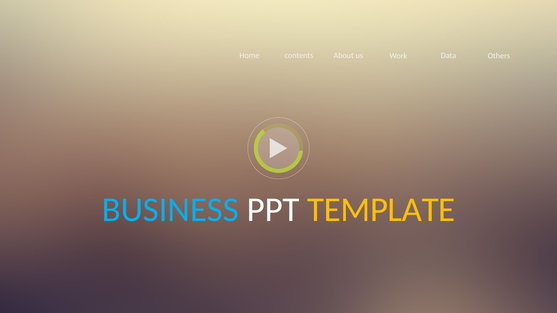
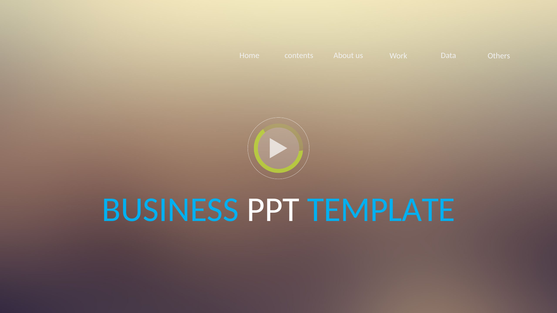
TEMPLATE colour: yellow -> light blue
